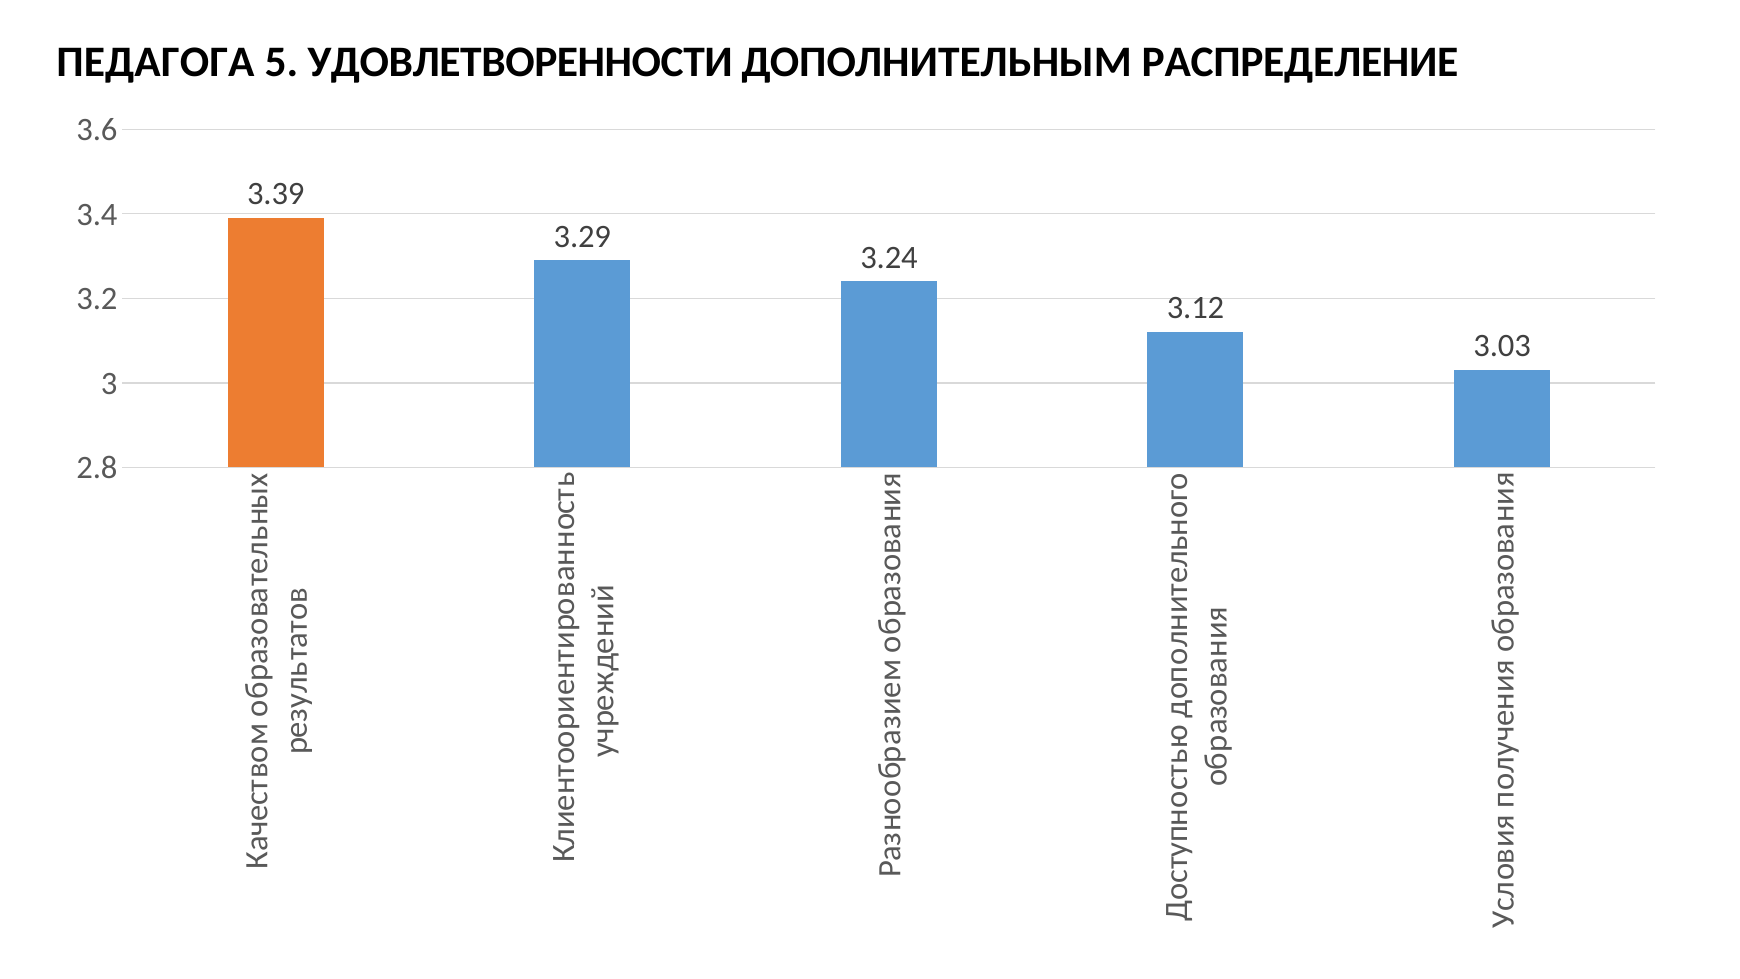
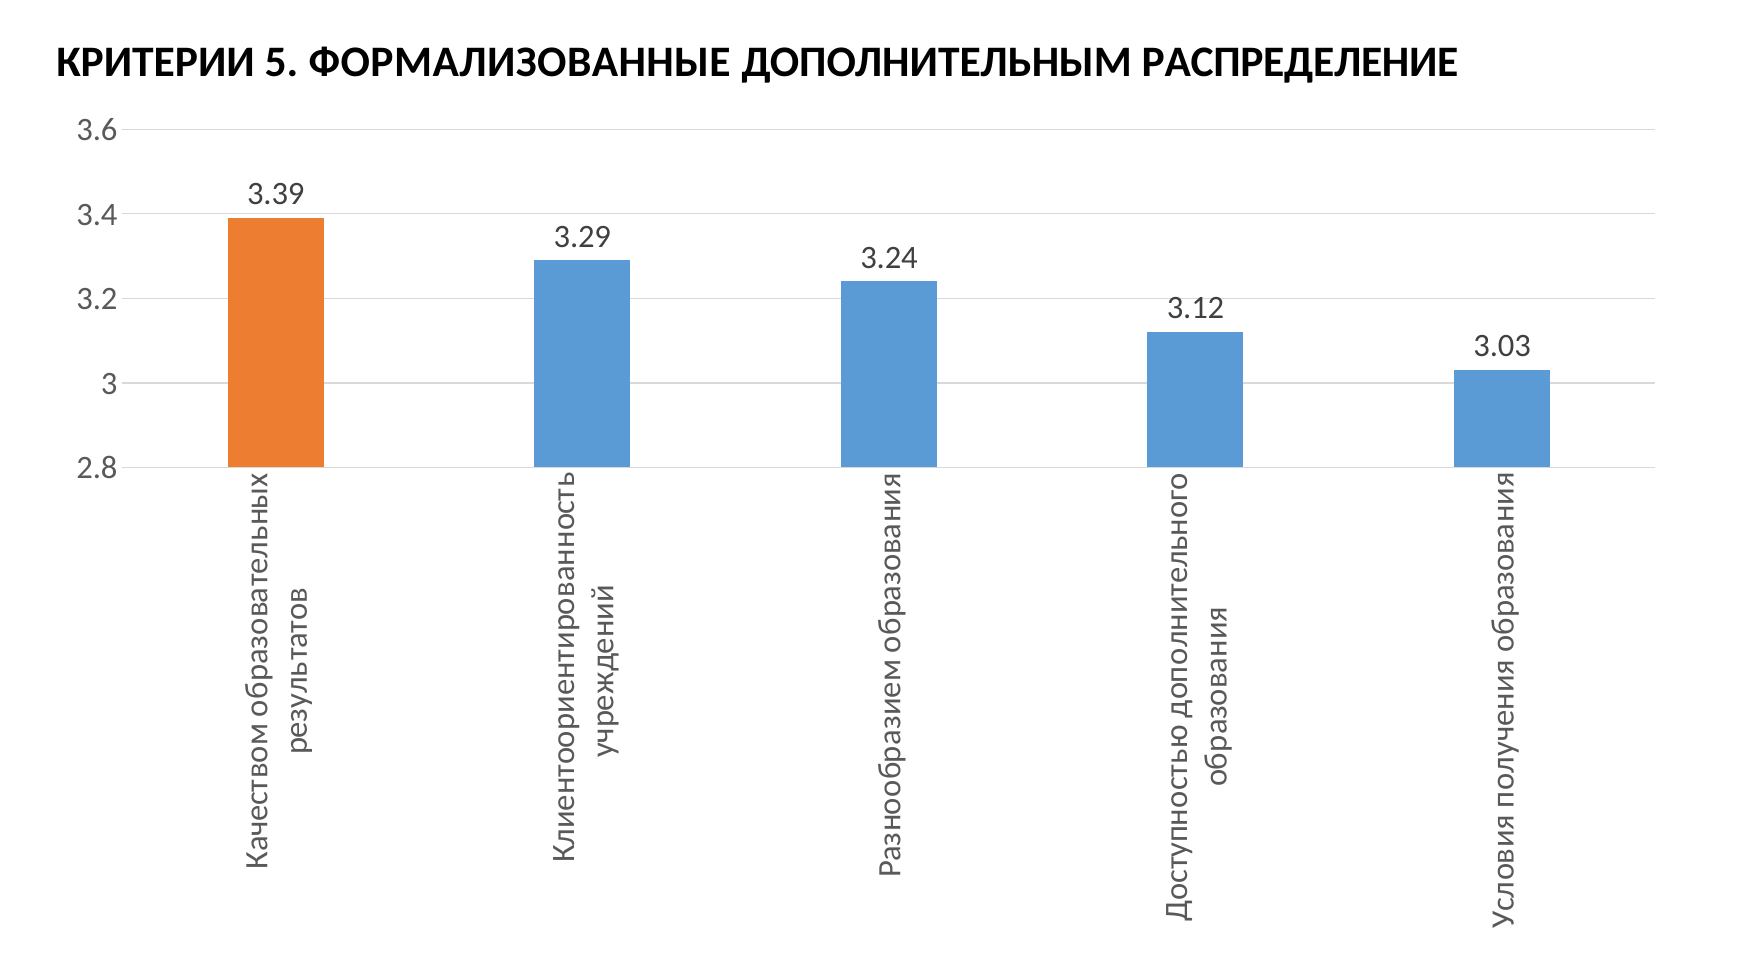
ПЕДАГОГА: ПЕДАГОГА -> КРИТЕРИИ
УДОВЛЕТВОРЕННОСТИ: УДОВЛЕТВОРЕННОСТИ -> ФОРМАЛИЗОВАННЫЕ
